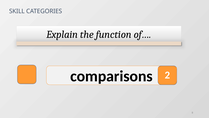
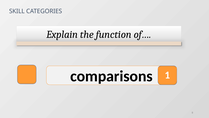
2: 2 -> 1
